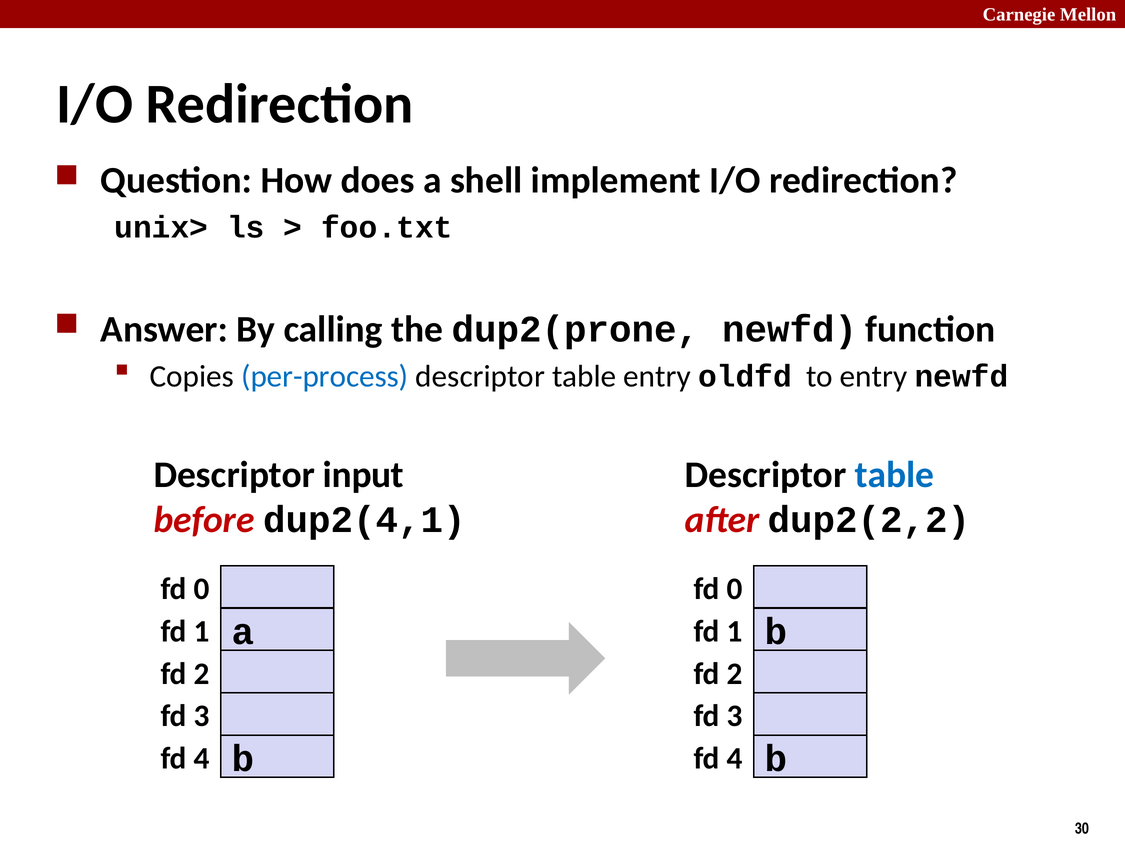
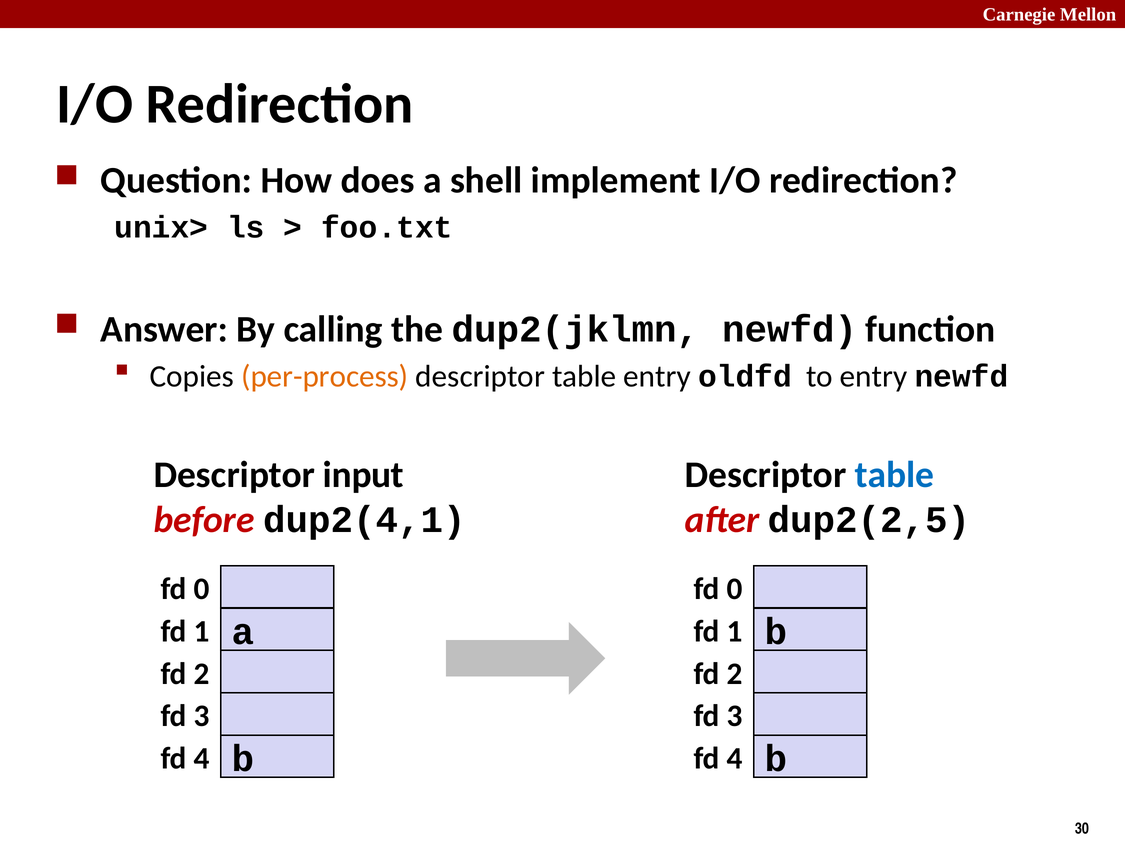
dup2(prone: dup2(prone -> dup2(jklmn
per-process colour: blue -> orange
dup2(2,2: dup2(2,2 -> dup2(2,5
